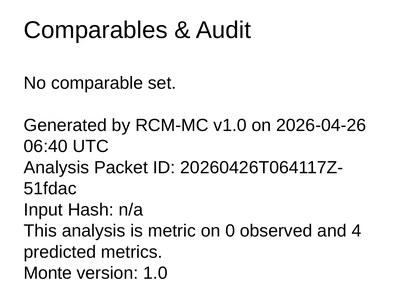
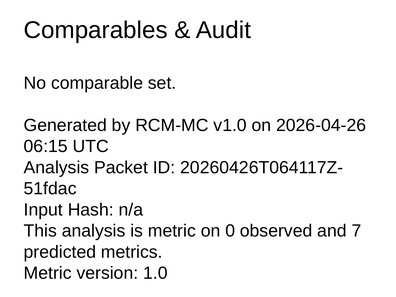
06:40: 06:40 -> 06:15
4: 4 -> 7
Monte at (48, 273): Monte -> Metric
